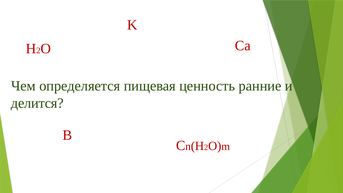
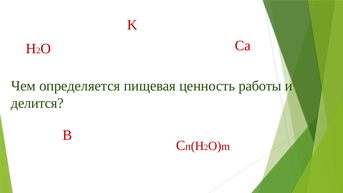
ранние: ранние -> работы
